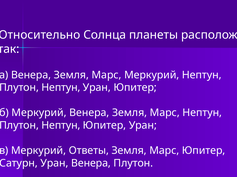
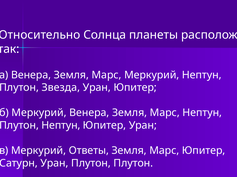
Нептун at (61, 88): Нептун -> Звезда
Уран Венера: Венера -> Плутон
